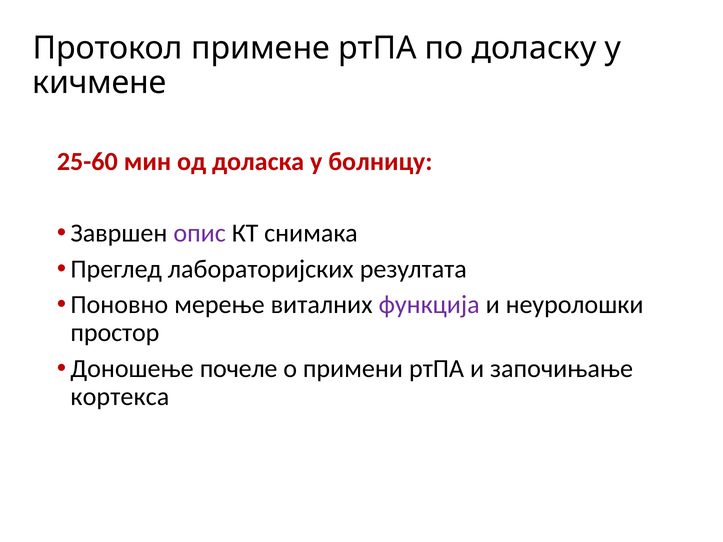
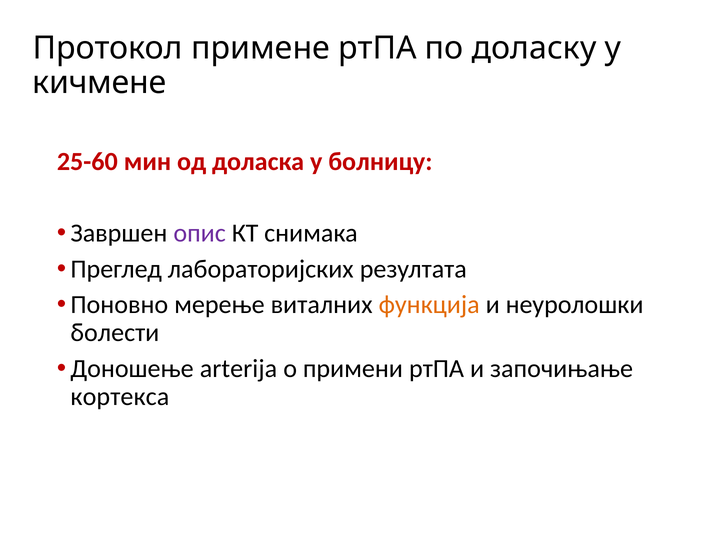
функција colour: purple -> orange
простор: простор -> болести
почеле: почеле -> arterija
